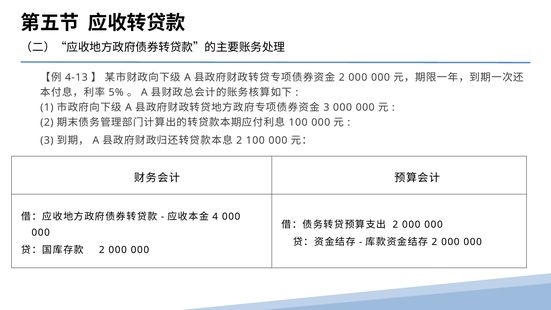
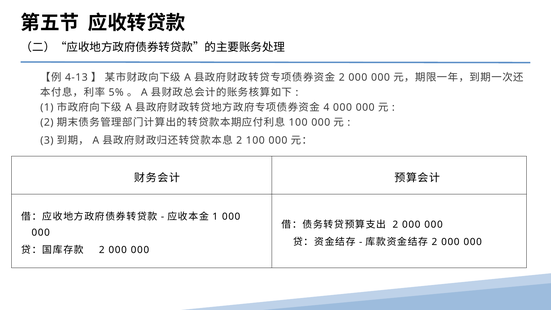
3 at (326, 107): 3 -> 4
4 at (215, 217): 4 -> 1
